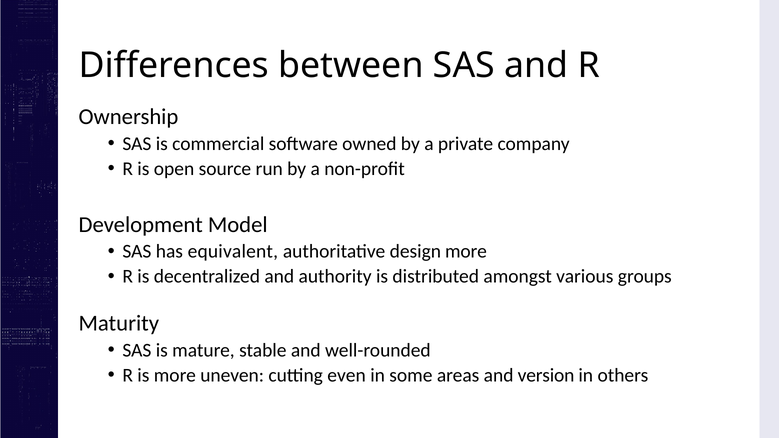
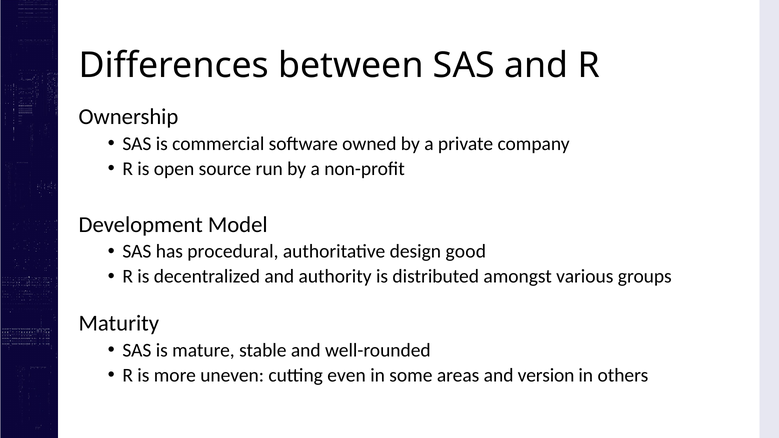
equivalent: equivalent -> procedural
design more: more -> good
